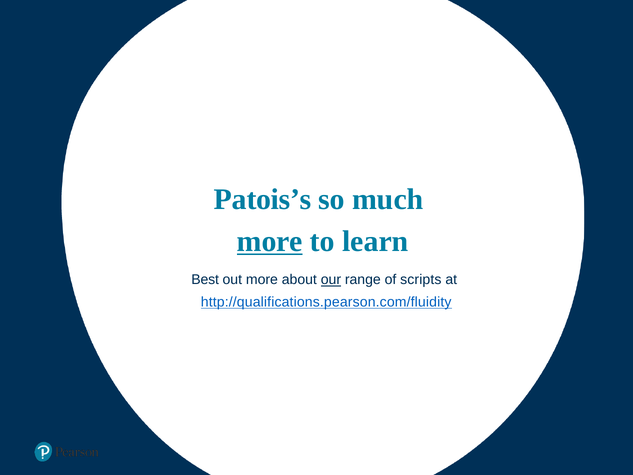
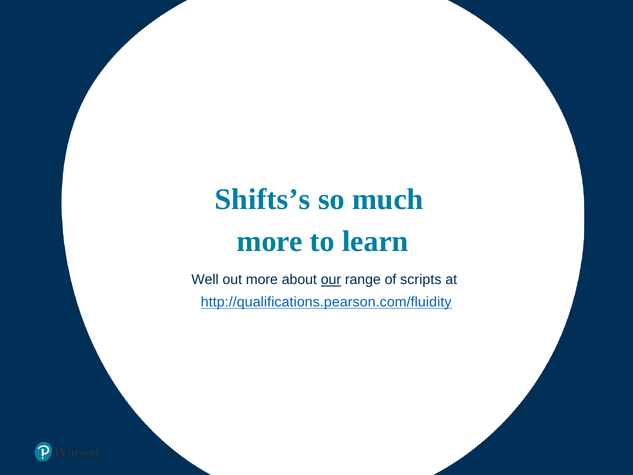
Patois’s: Patois’s -> Shifts’s
more at (270, 241) underline: present -> none
Best: Best -> Well
